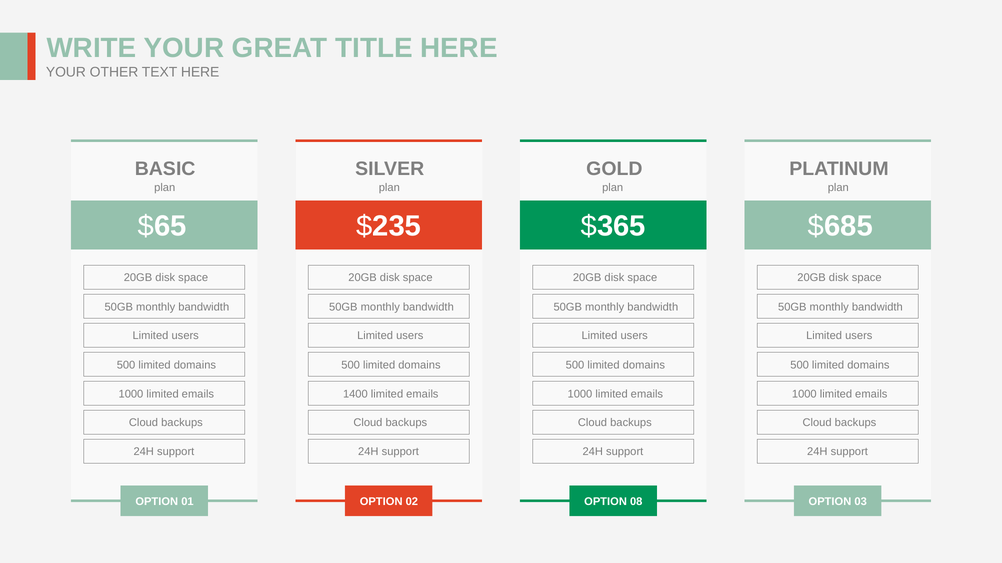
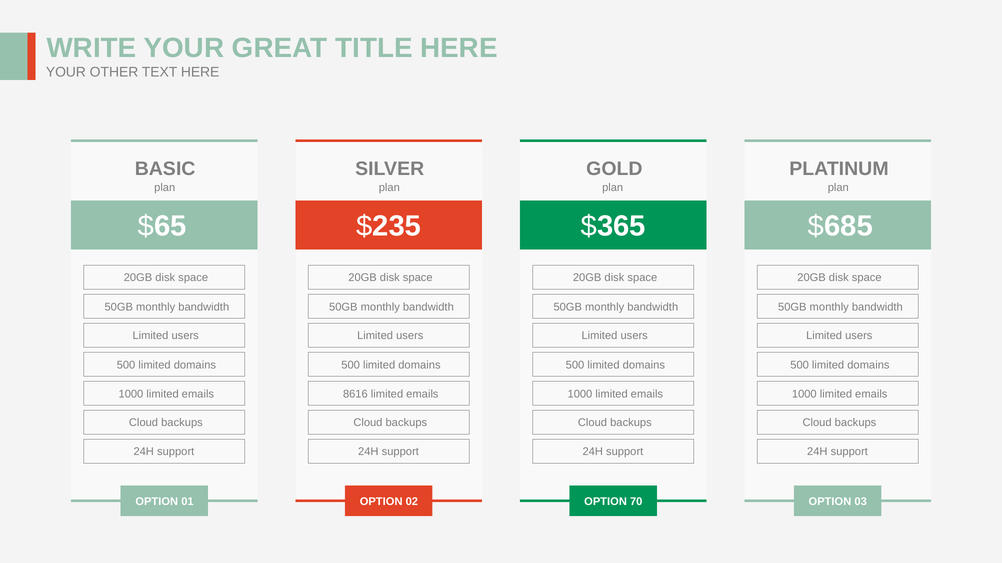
1400: 1400 -> 8616
08: 08 -> 70
